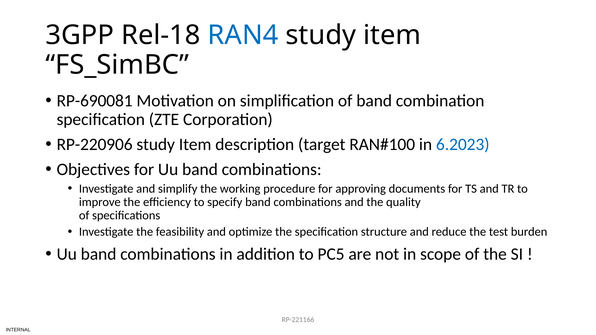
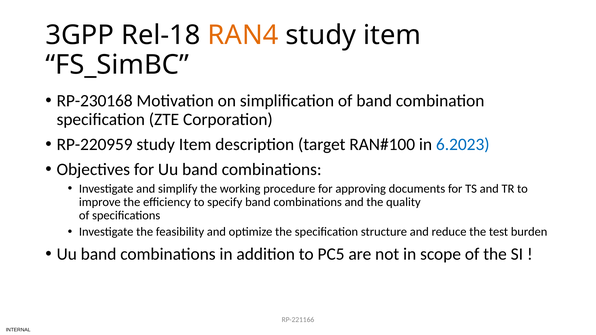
RAN4 colour: blue -> orange
RP-690081: RP-690081 -> RP-230168
RP-220906: RP-220906 -> RP-220959
